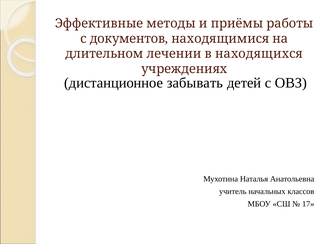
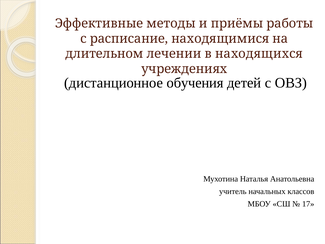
документов: документов -> расписание
забывать: забывать -> обучения
